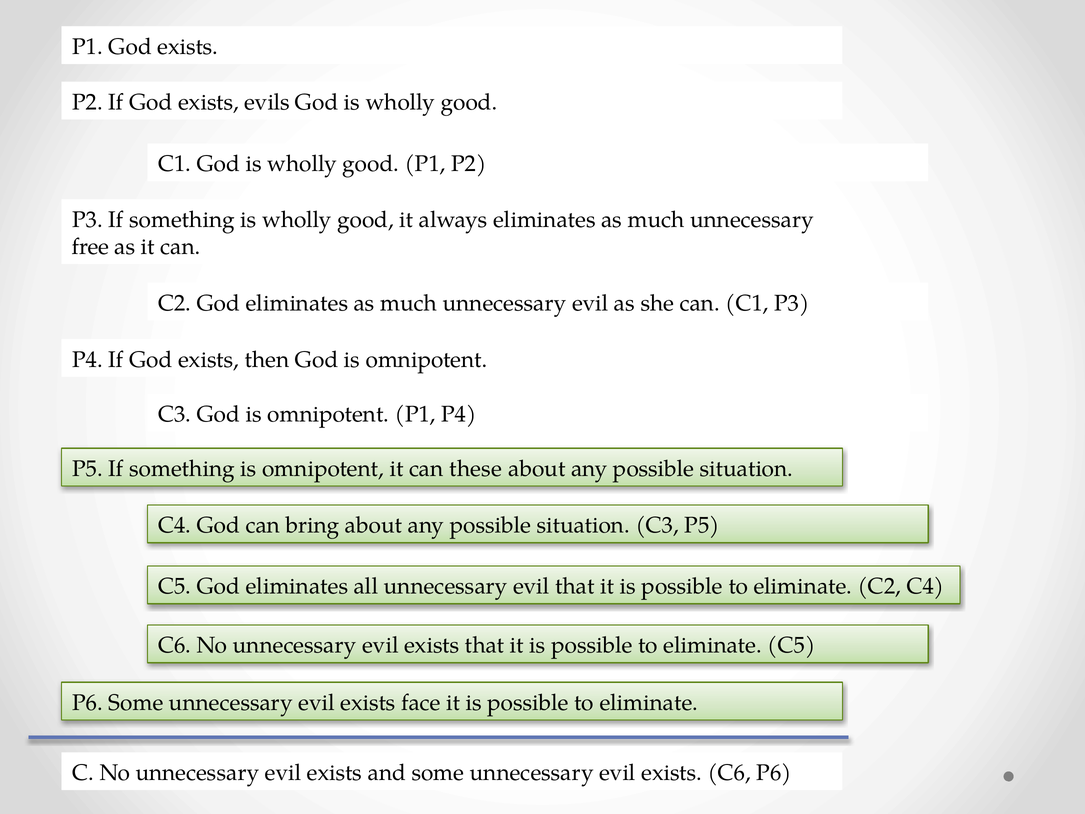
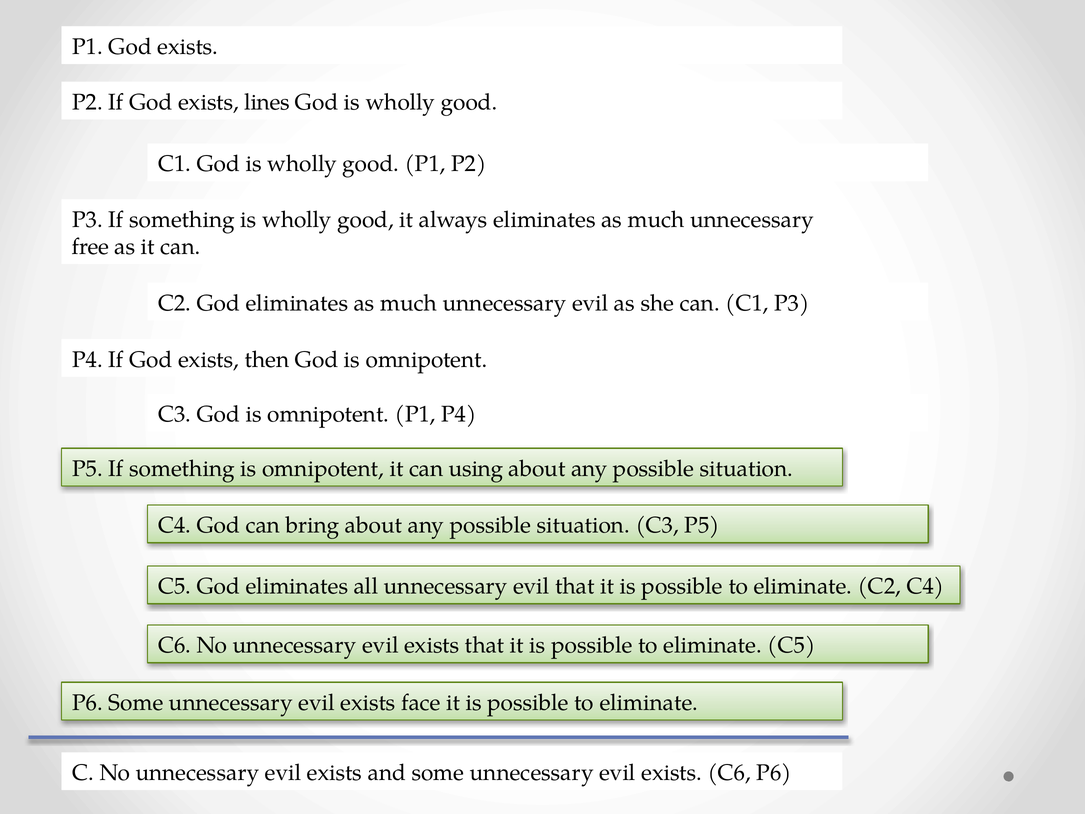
evils: evils -> lines
these: these -> using
